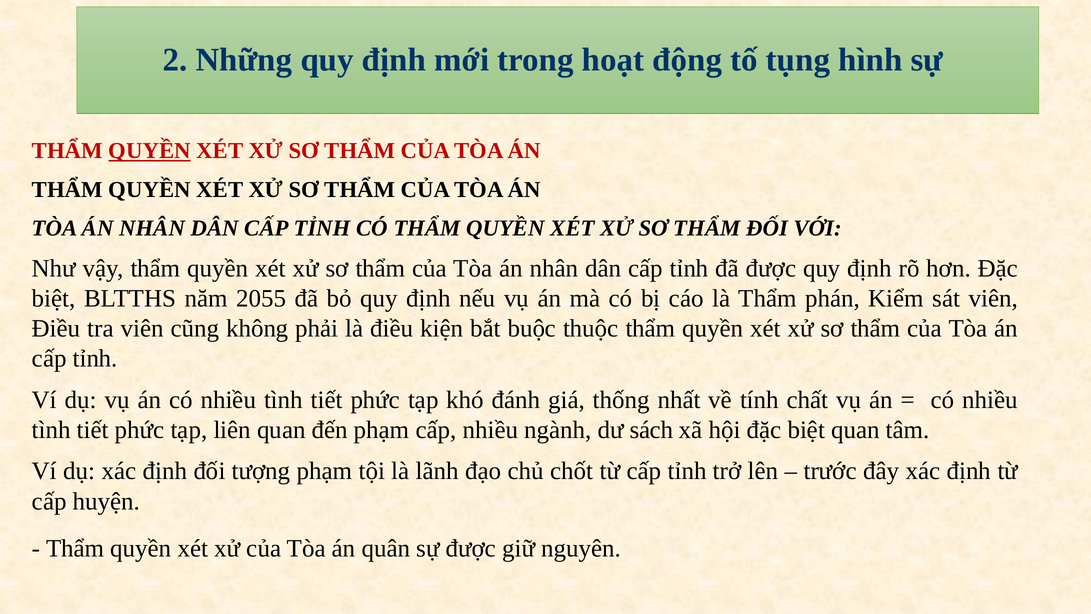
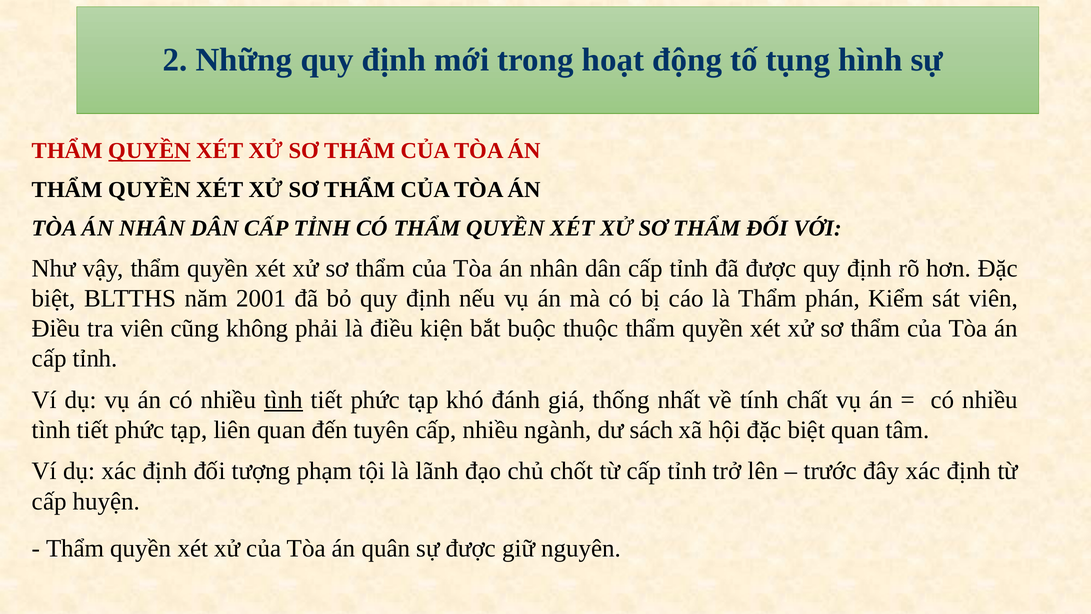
2055: 2055 -> 2001
tình at (283, 400) underline: none -> present
đến phạm: phạm -> tuyên
